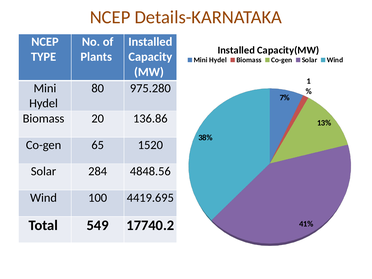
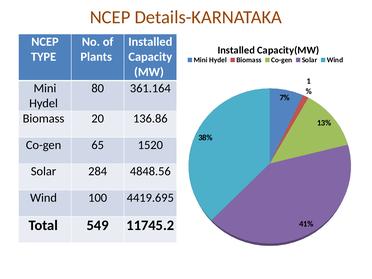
975.280: 975.280 -> 361.164
17740.2: 17740.2 -> 11745.2
